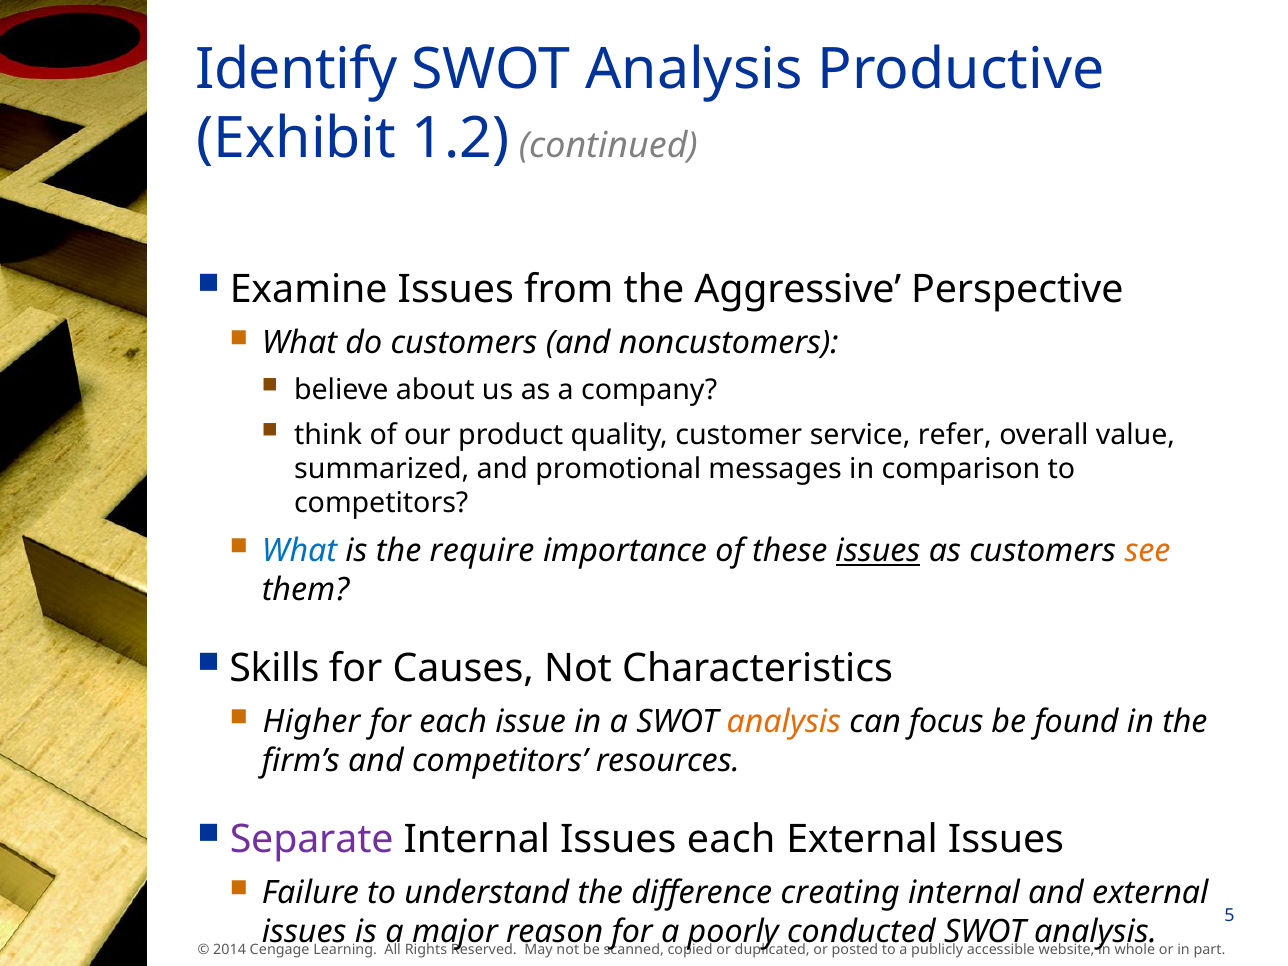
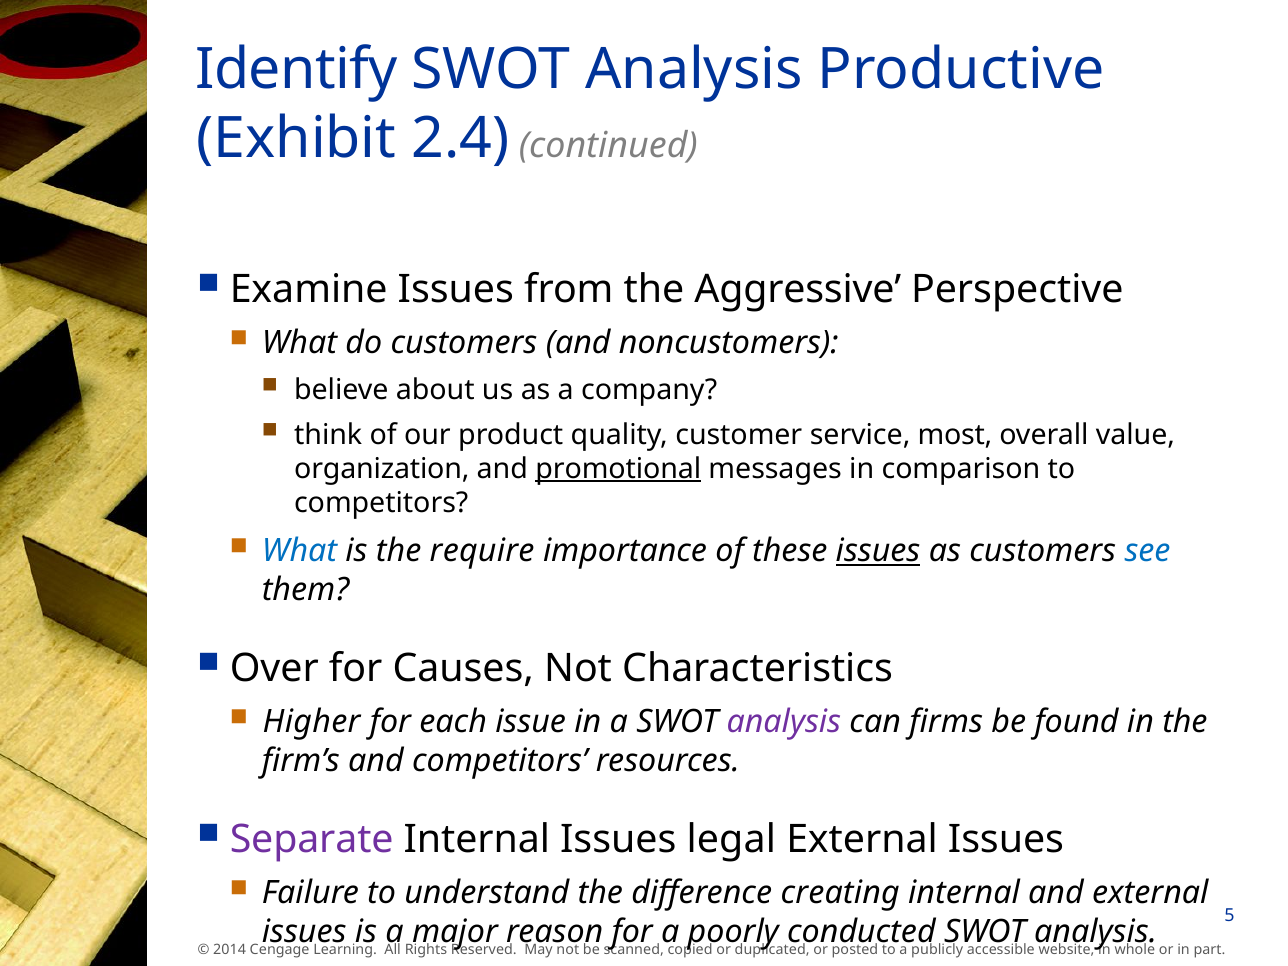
1.2: 1.2 -> 2.4
refer: refer -> most
summarized: summarized -> organization
promotional underline: none -> present
see colour: orange -> blue
Skills: Skills -> Over
analysis at (784, 722) colour: orange -> purple
focus: focus -> firms
Issues each: each -> legal
